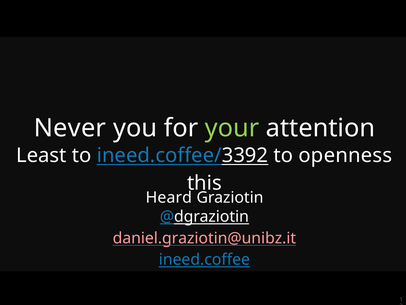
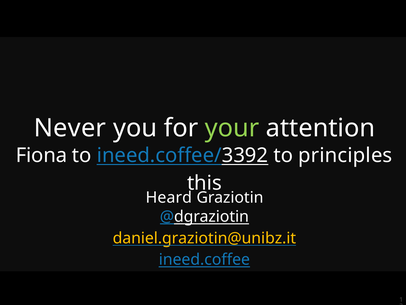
Least: Least -> Fiona
openness: openness -> principles
daniel.graziotin@unibz.it colour: pink -> yellow
